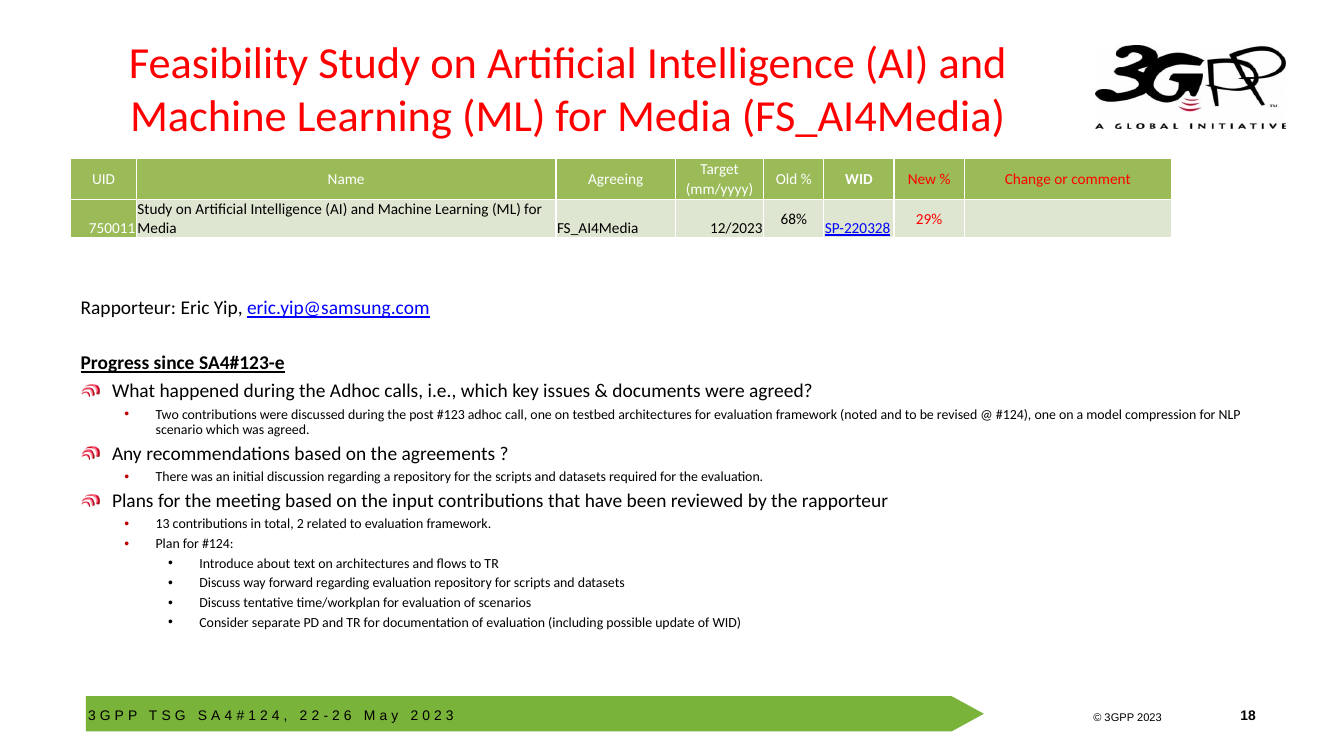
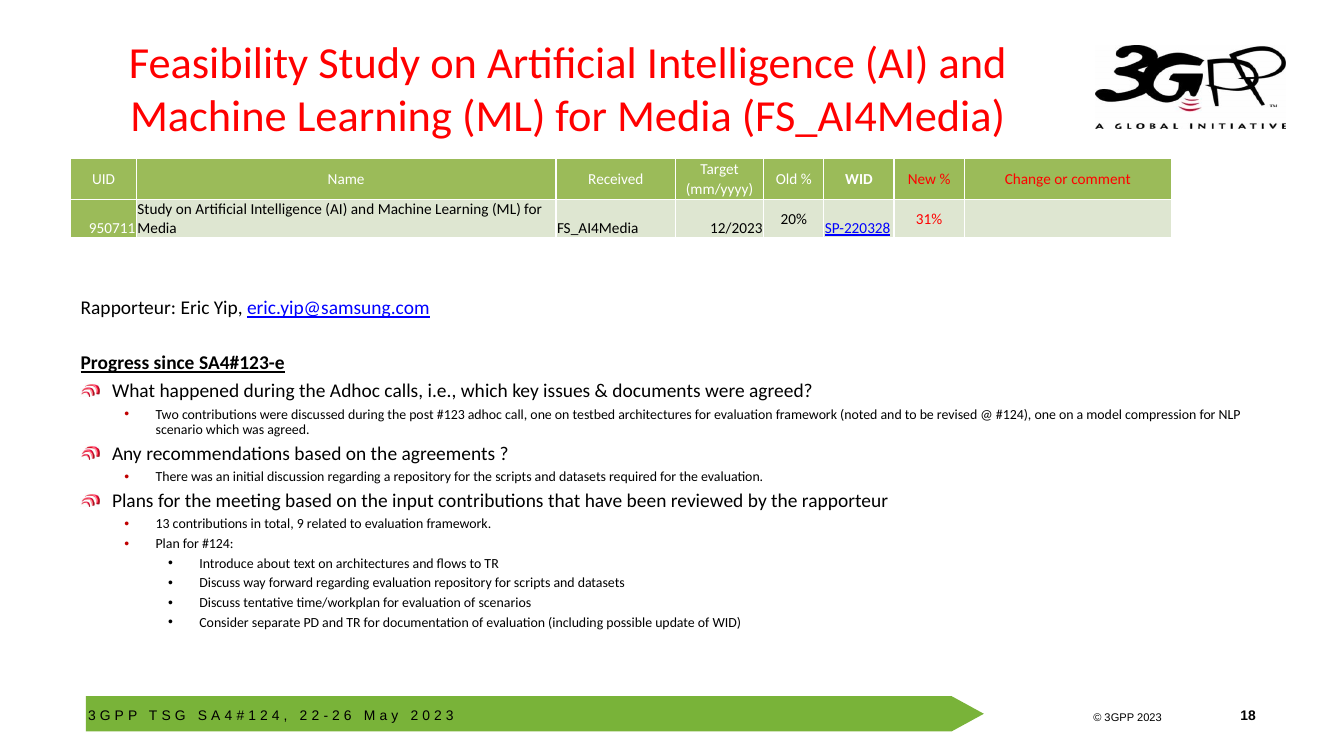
Agreeing: Agreeing -> Received
68%: 68% -> 20%
29%: 29% -> 31%
750011: 750011 -> 950711
total 2: 2 -> 9
